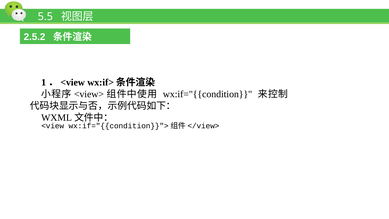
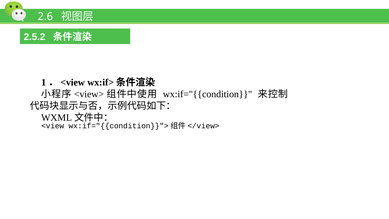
5.5: 5.5 -> 2.6
